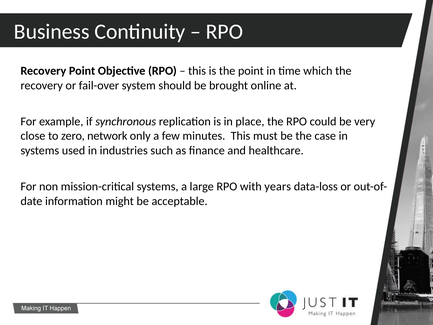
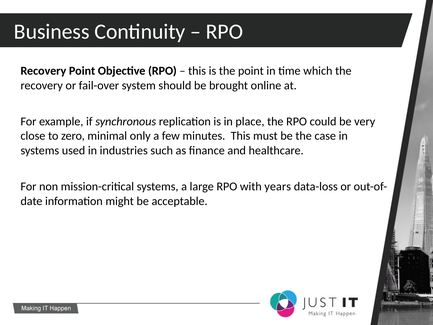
network: network -> minimal
